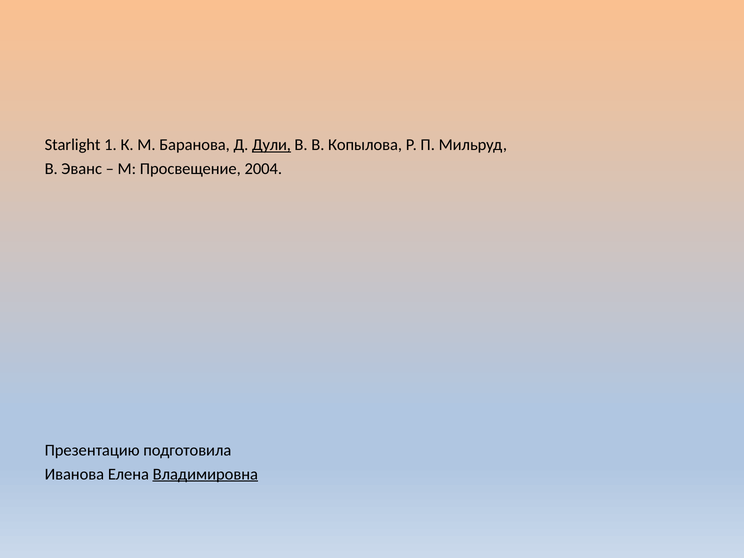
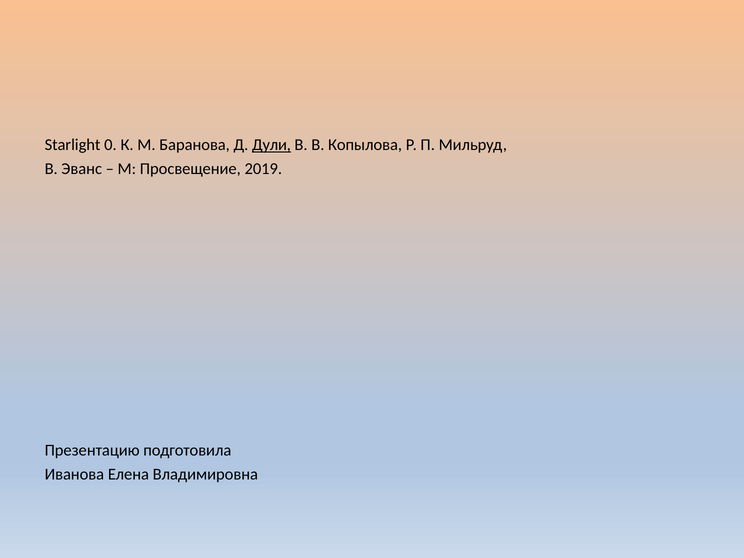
1: 1 -> 0
2004: 2004 -> 2019
Владимировна underline: present -> none
